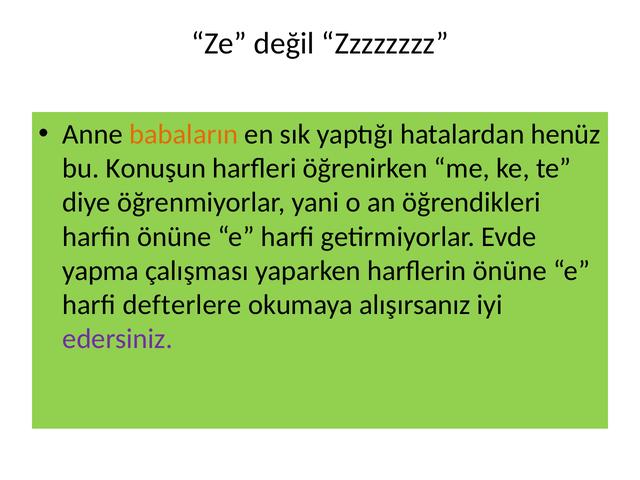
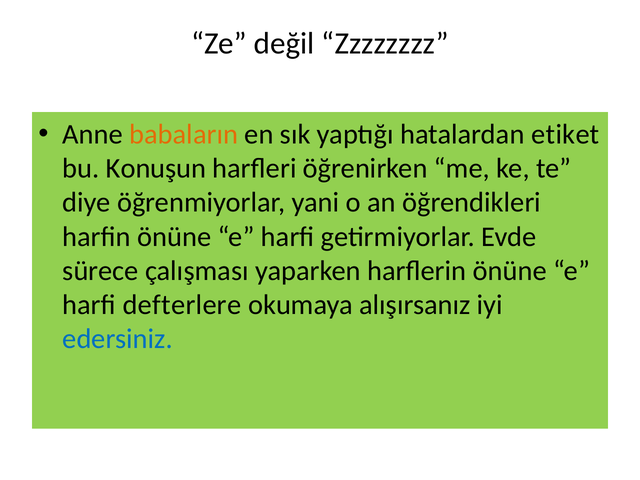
henüz: henüz -> etiket
yapma: yapma -> sürece
edersiniz colour: purple -> blue
